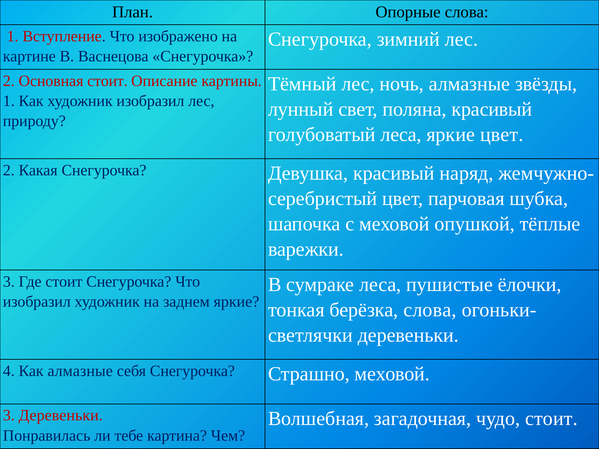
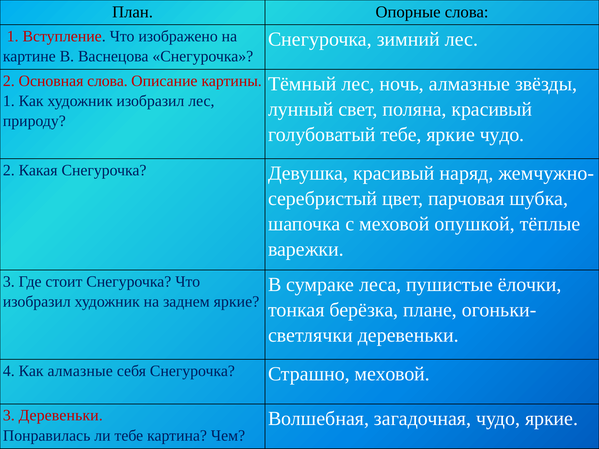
Основная стоит: стоит -> слова
голубоватый леса: леса -> тебе
яркие цвет: цвет -> чудо
берёзка слова: слова -> плане
чудо стоит: стоит -> яркие
